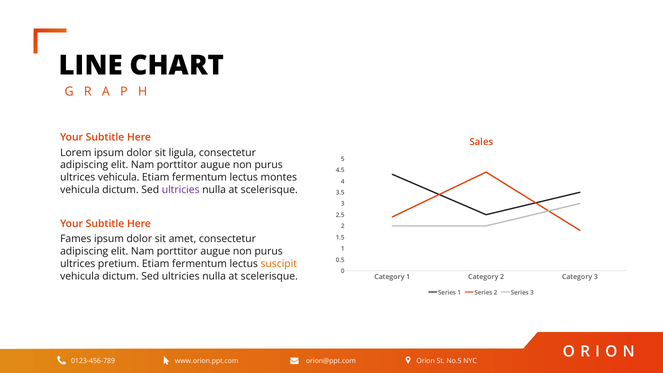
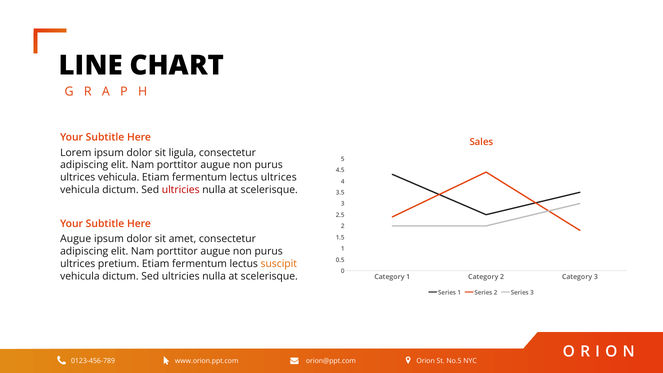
lectus montes: montes -> ultrices
ultricies at (181, 190) colour: purple -> red
Fames at (76, 239): Fames -> Augue
